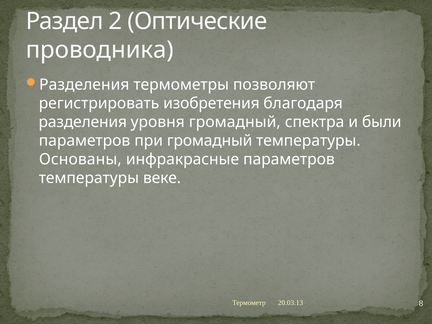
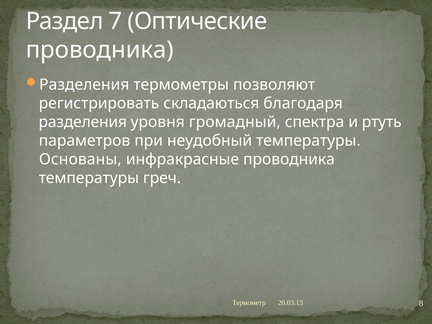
2: 2 -> 7
изобретения: изобретения -> складаються
были: были -> ртуть
при громадный: громадный -> неудобный
инфракрасные параметров: параметров -> проводника
веке: веке -> греч
